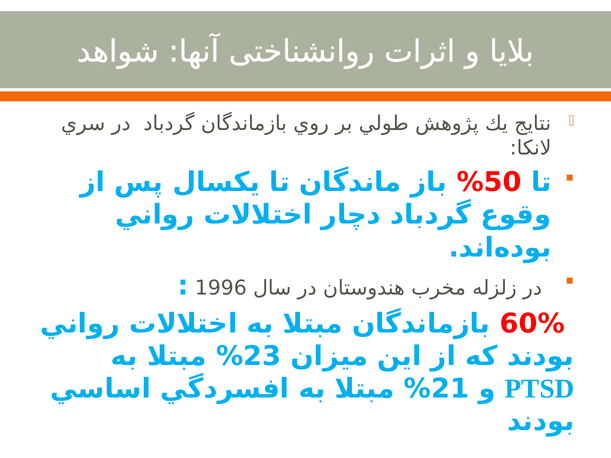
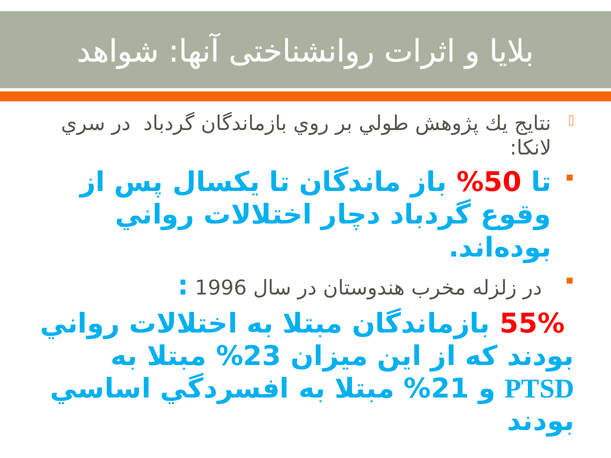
60%: 60% -> 55%
